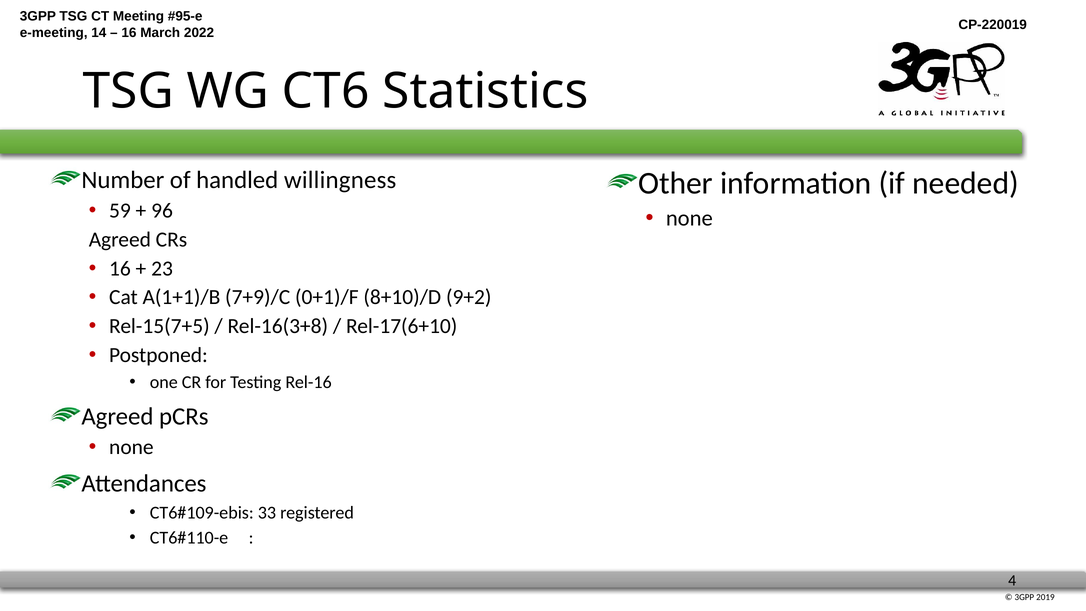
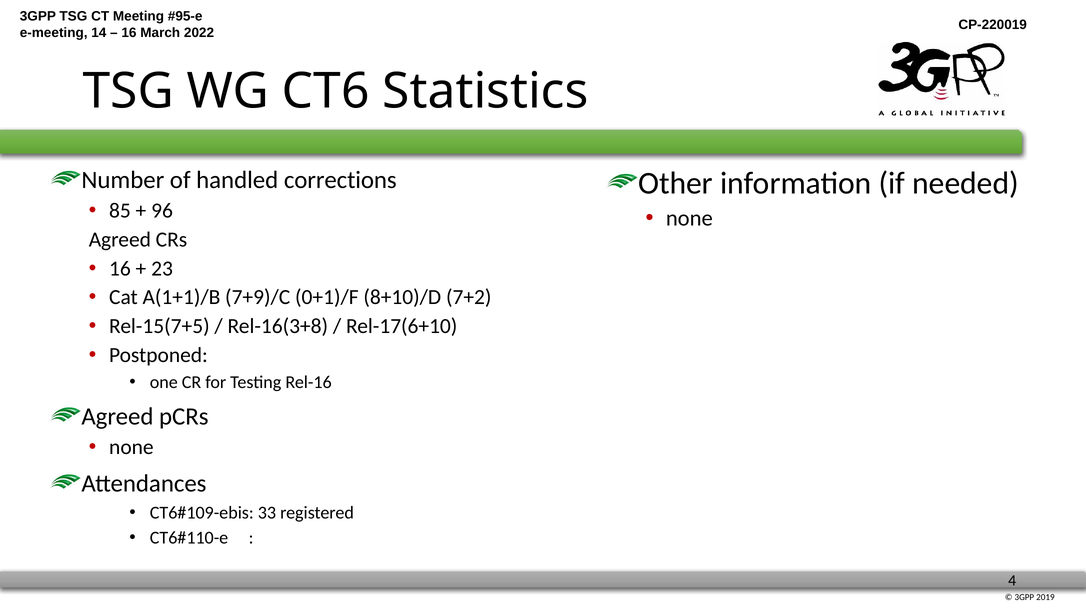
willingness: willingness -> corrections
59: 59 -> 85
9+2: 9+2 -> 7+2
